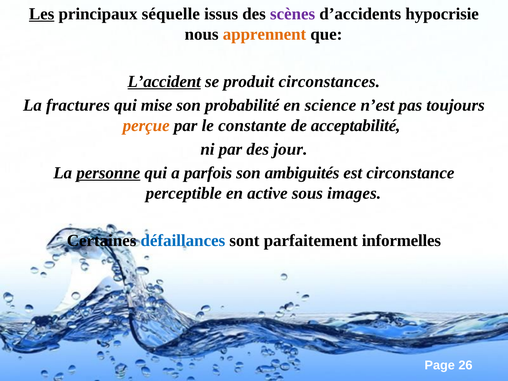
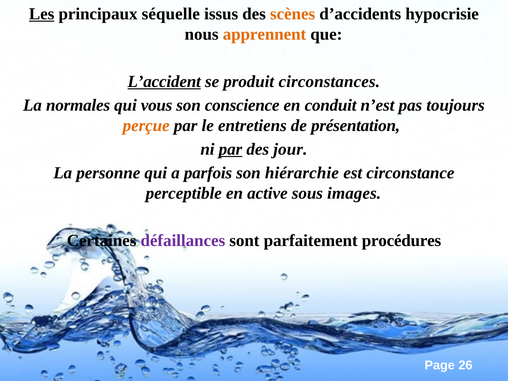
scènes colour: purple -> orange
fractures: fractures -> normales
mise: mise -> vous
probabilité: probabilité -> conscience
science: science -> conduit
constante: constante -> entretiens
acceptabilité: acceptabilité -> présentation
par at (230, 149) underline: none -> present
personne underline: present -> none
ambiguités: ambiguités -> hiérarchie
défaillances colour: blue -> purple
informelles: informelles -> procédures
